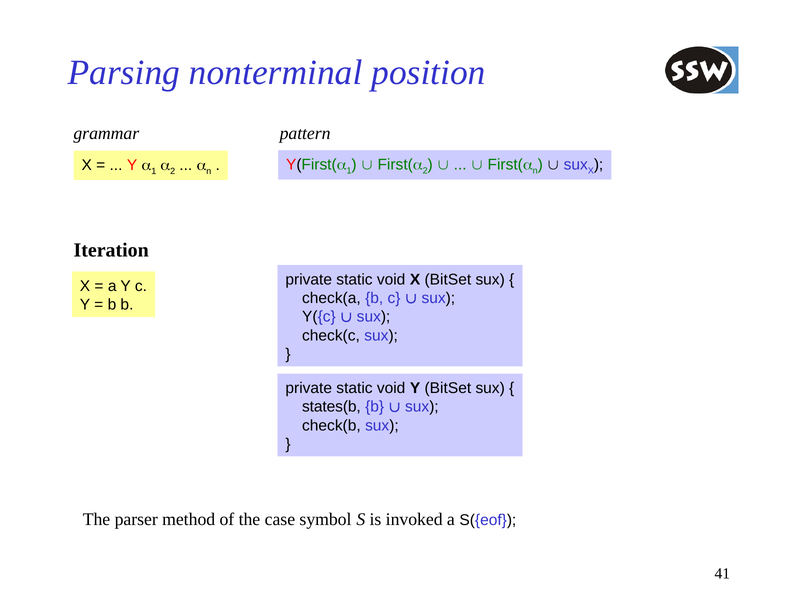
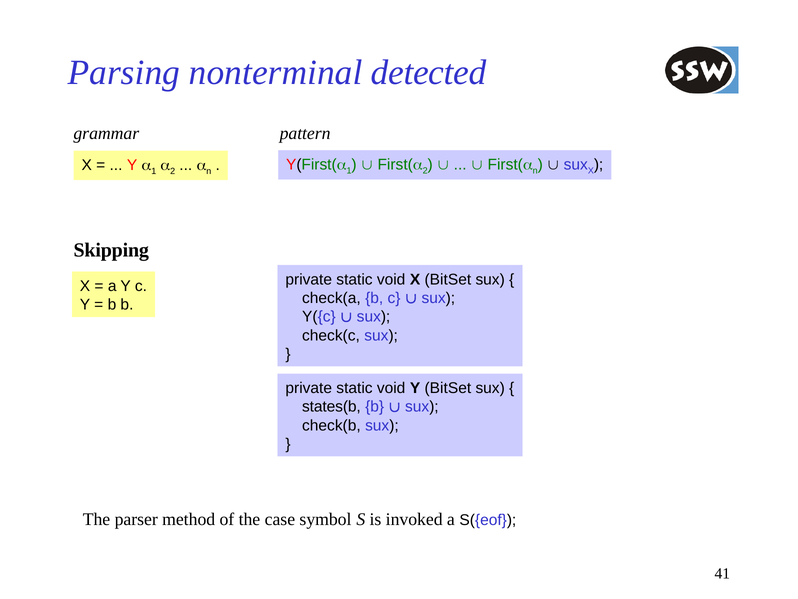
position: position -> detected
Iteration: Iteration -> Skipping
